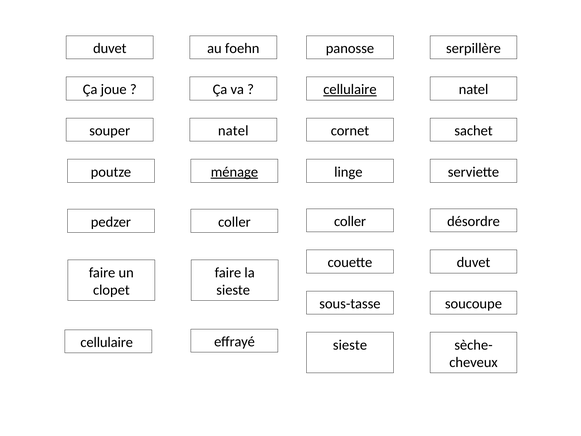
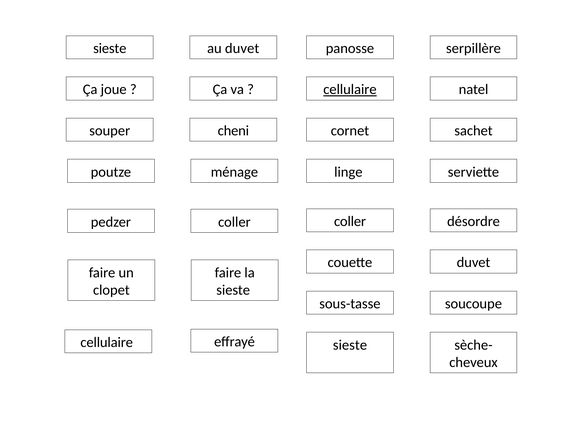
duvet at (110, 48): duvet -> sieste
au foehn: foehn -> duvet
souper natel: natel -> cheni
ménage underline: present -> none
